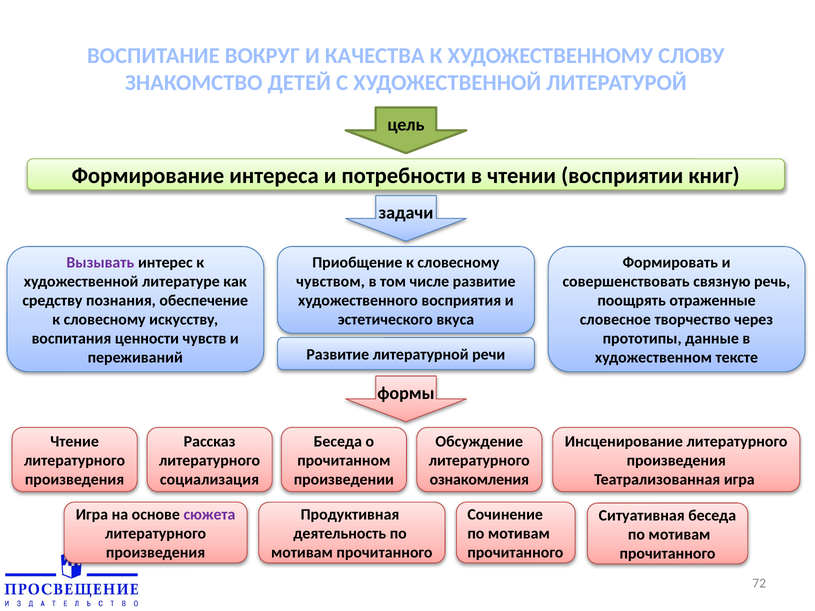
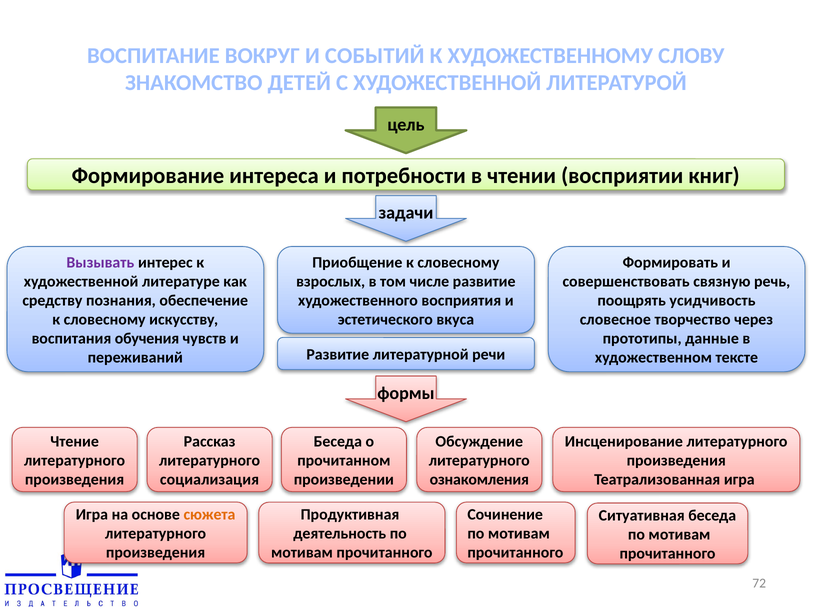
КАЧЕСТВА: КАЧЕСТВА -> СОБЫТИЙ
чувством: чувством -> взрослых
отраженные: отраженные -> усидчивость
ценности: ценности -> обучения
сюжета colour: purple -> orange
